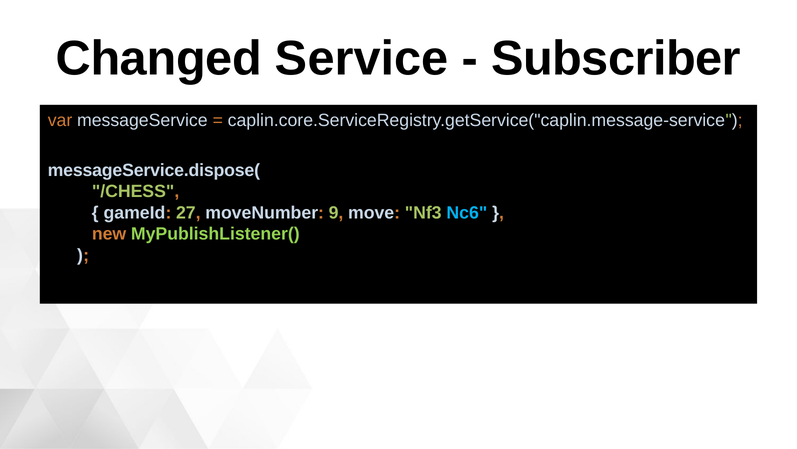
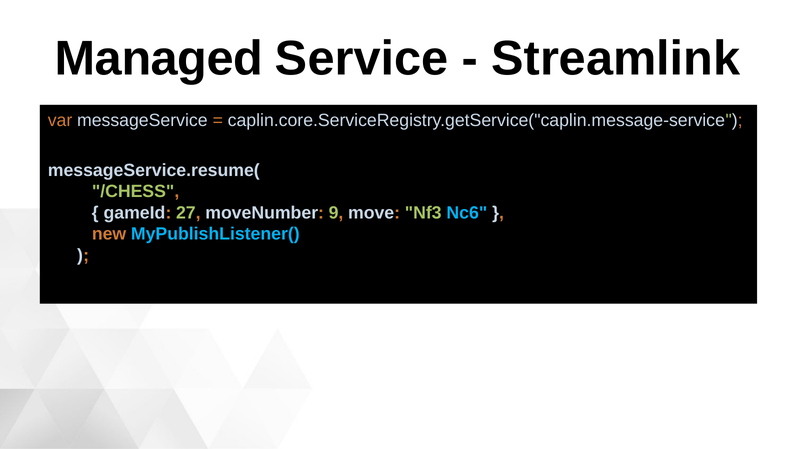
Changed: Changed -> Managed
Subscriber: Subscriber -> Streamlink
messageService.dispose(: messageService.dispose( -> messageService.resume(
MyPublishListener( colour: light green -> light blue
